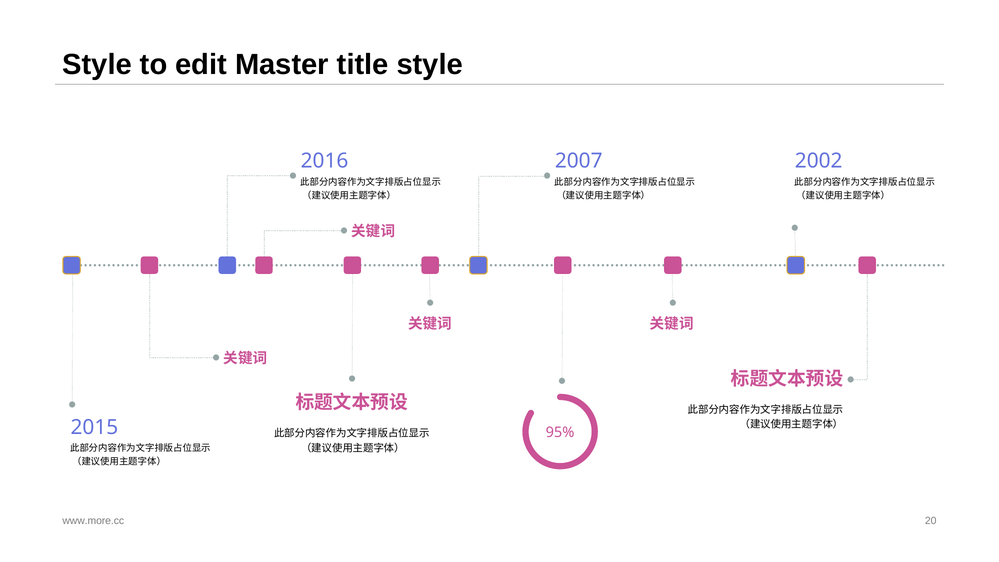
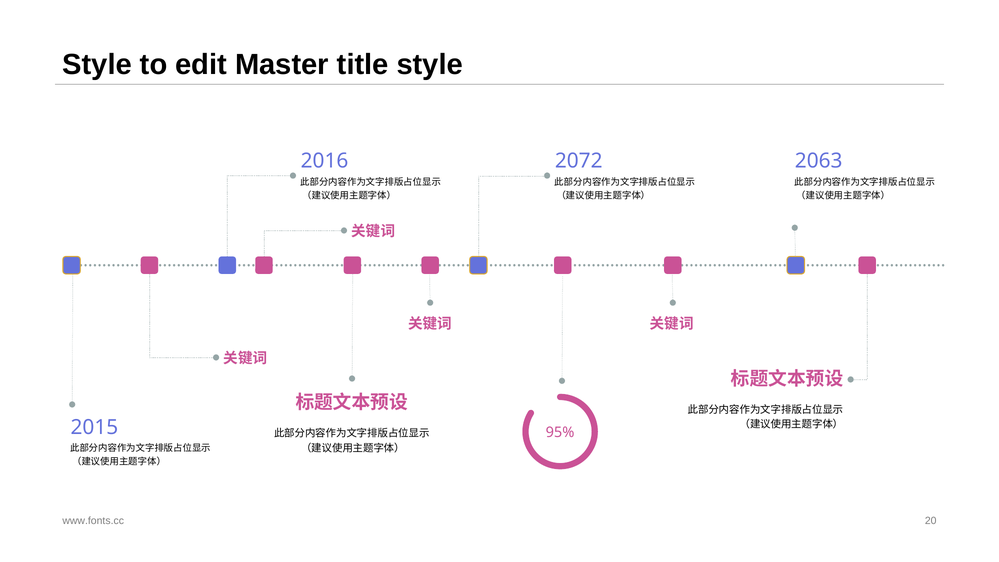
2007: 2007 -> 2072
2002: 2002 -> 2063
www.more.cc: www.more.cc -> www.fonts.cc
